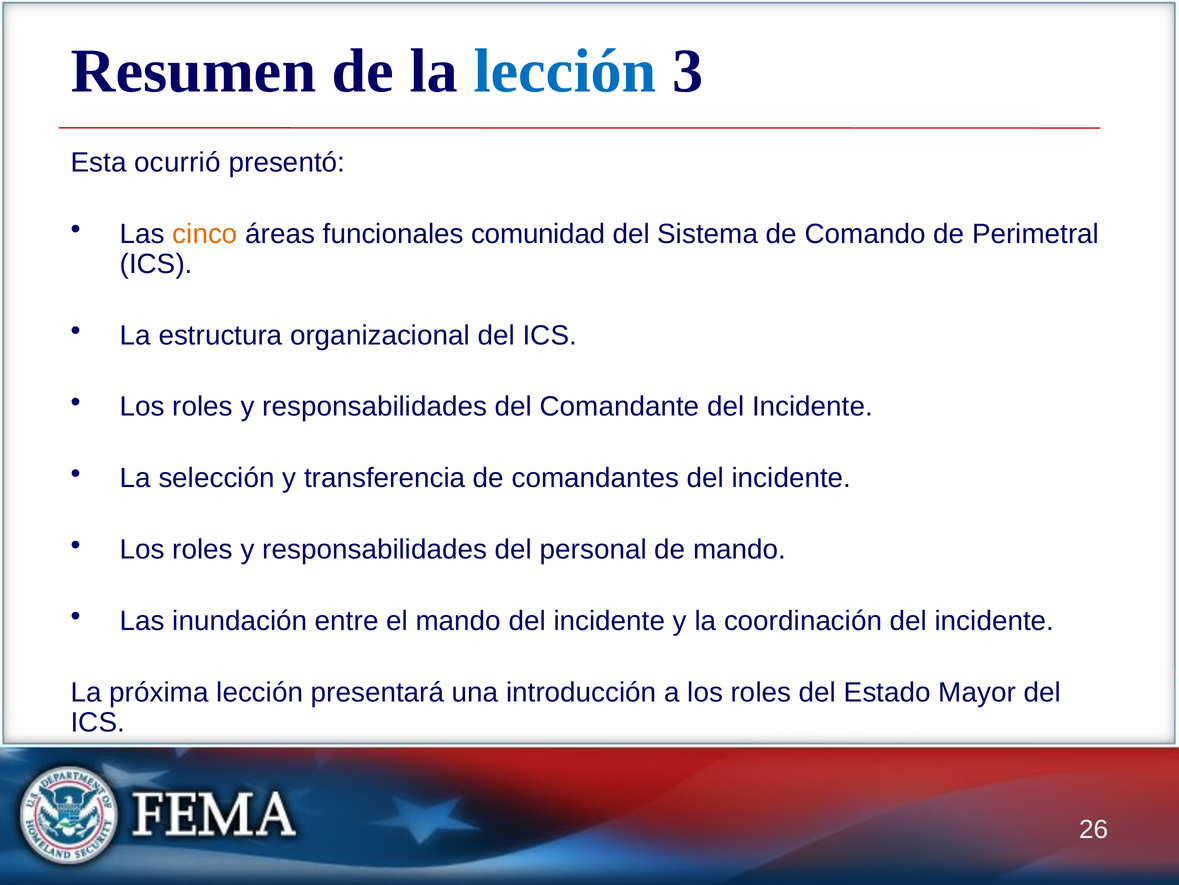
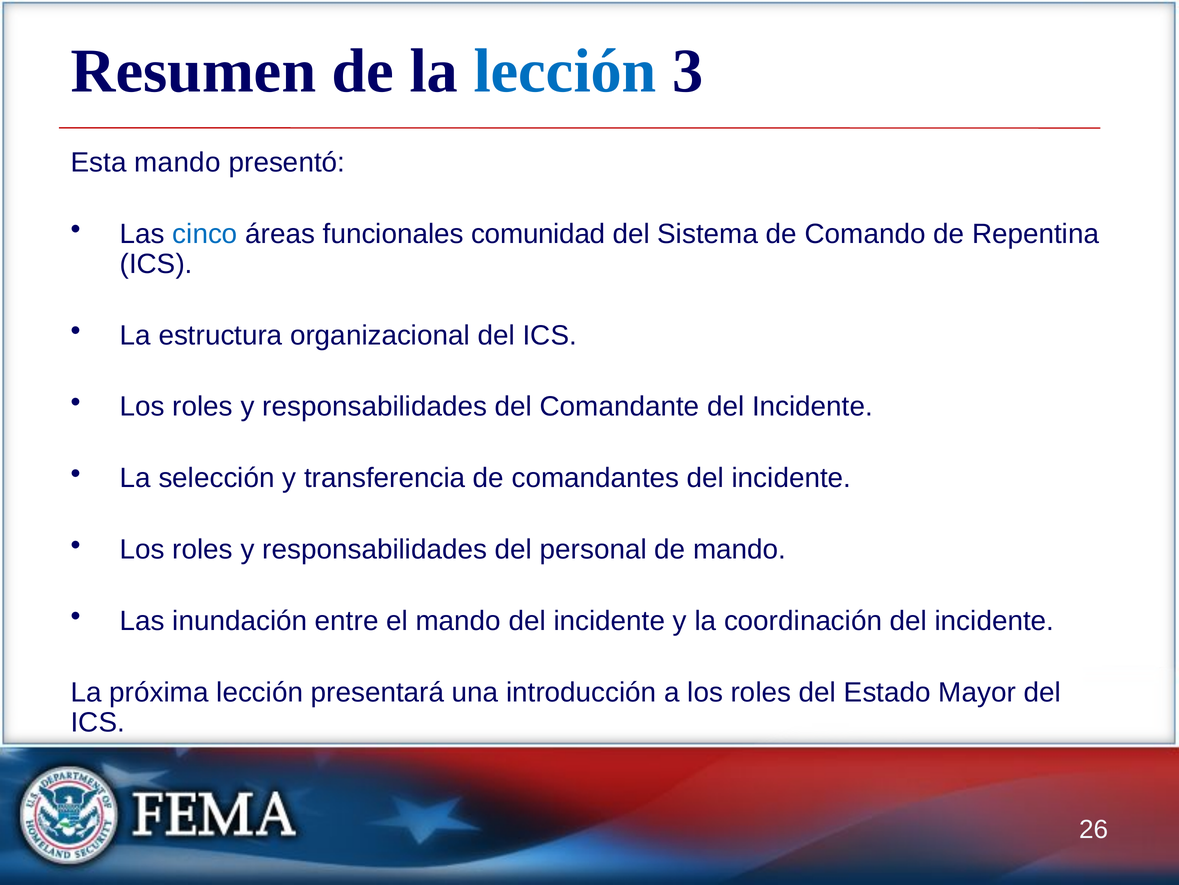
Esta ocurrió: ocurrió -> mando
cinco colour: orange -> blue
Perimetral: Perimetral -> Repentina
